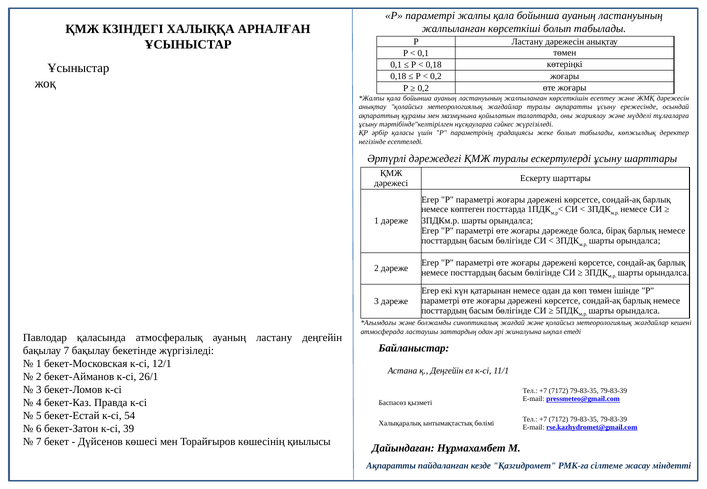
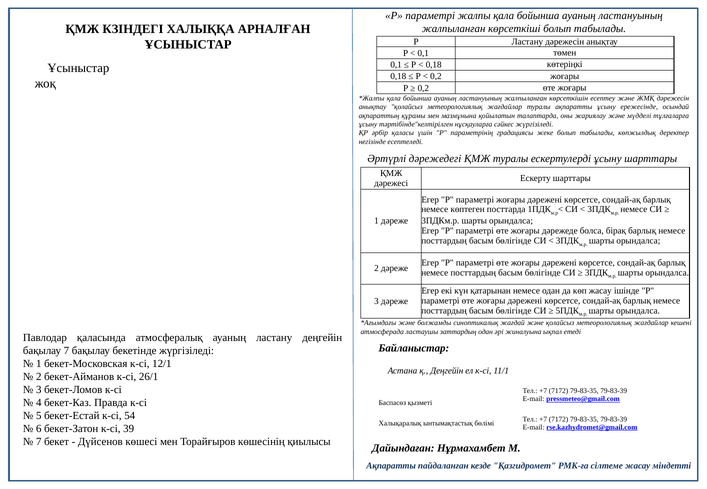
көп төмен: төмен -> жасау
